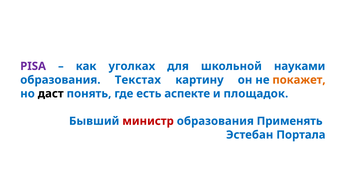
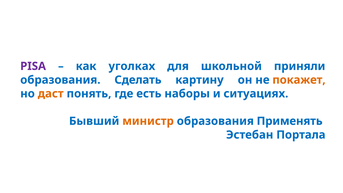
науками: науками -> приняли
Текстах: Текстах -> Сделать
даст colour: black -> orange
аспекте: аспекте -> наборы
площадок: площадок -> ситуациях
министр colour: red -> orange
